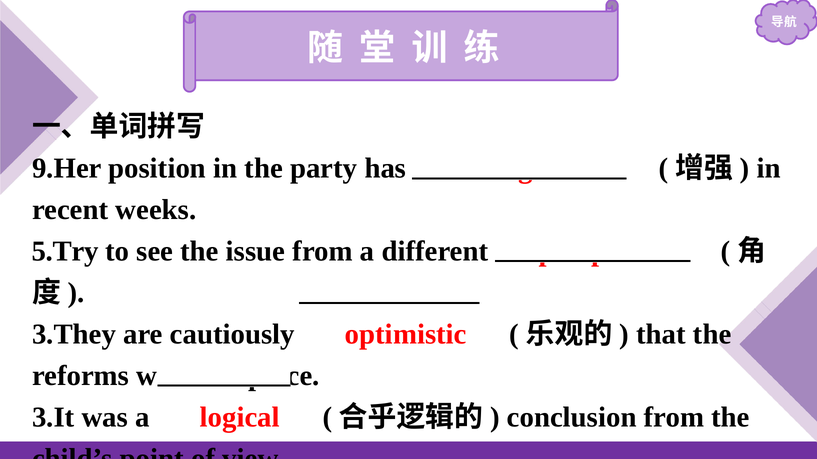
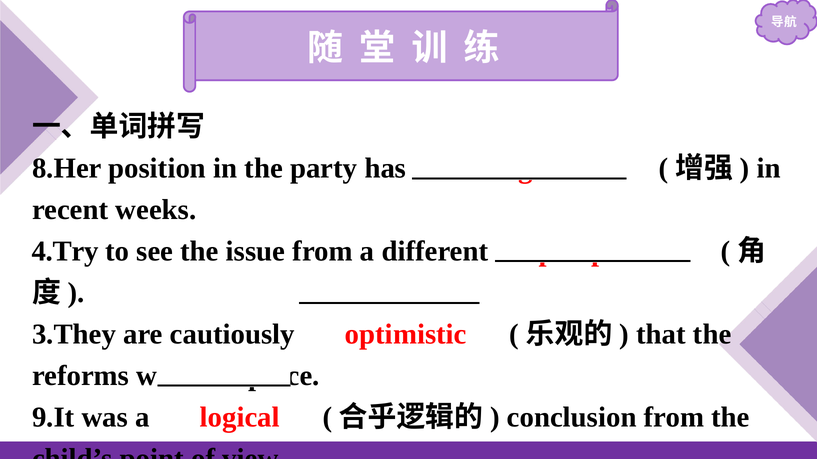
9.Her: 9.Her -> 8.Her
5.Try: 5.Try -> 4.Try
3.It: 3.It -> 9.It
